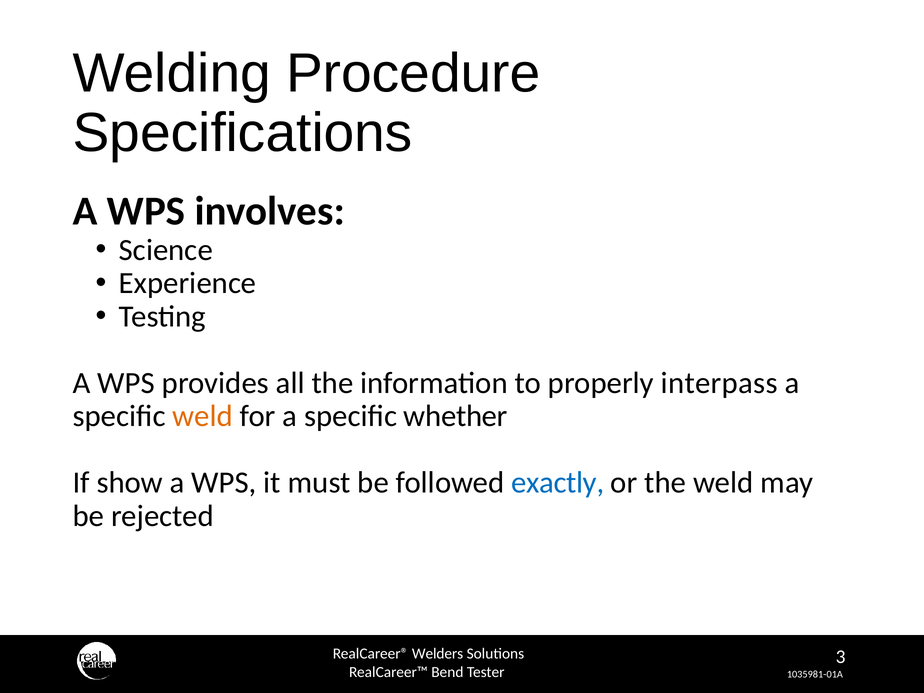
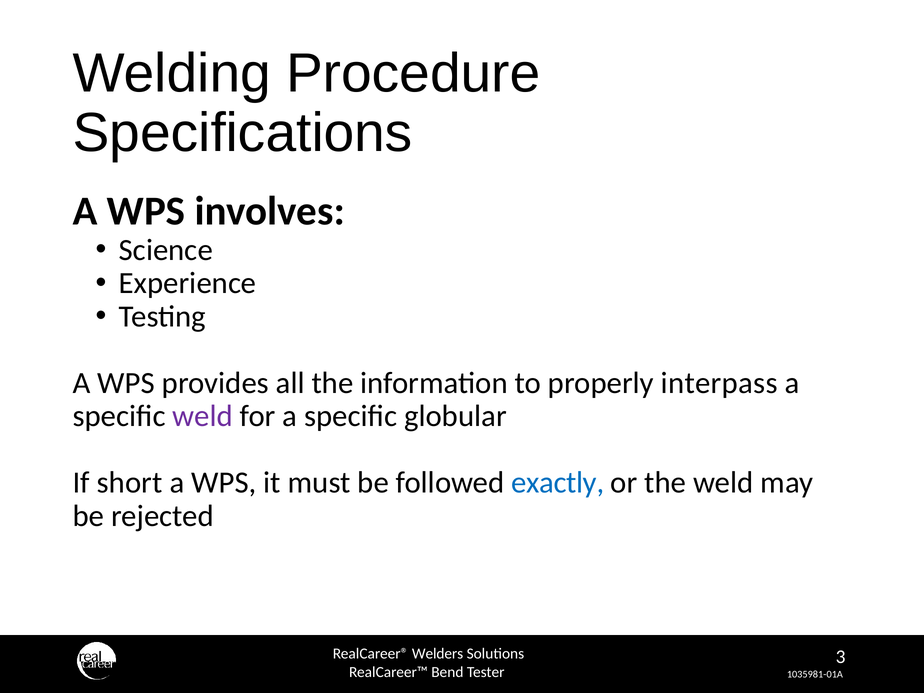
weld at (203, 416) colour: orange -> purple
whether: whether -> globular
show: show -> short
